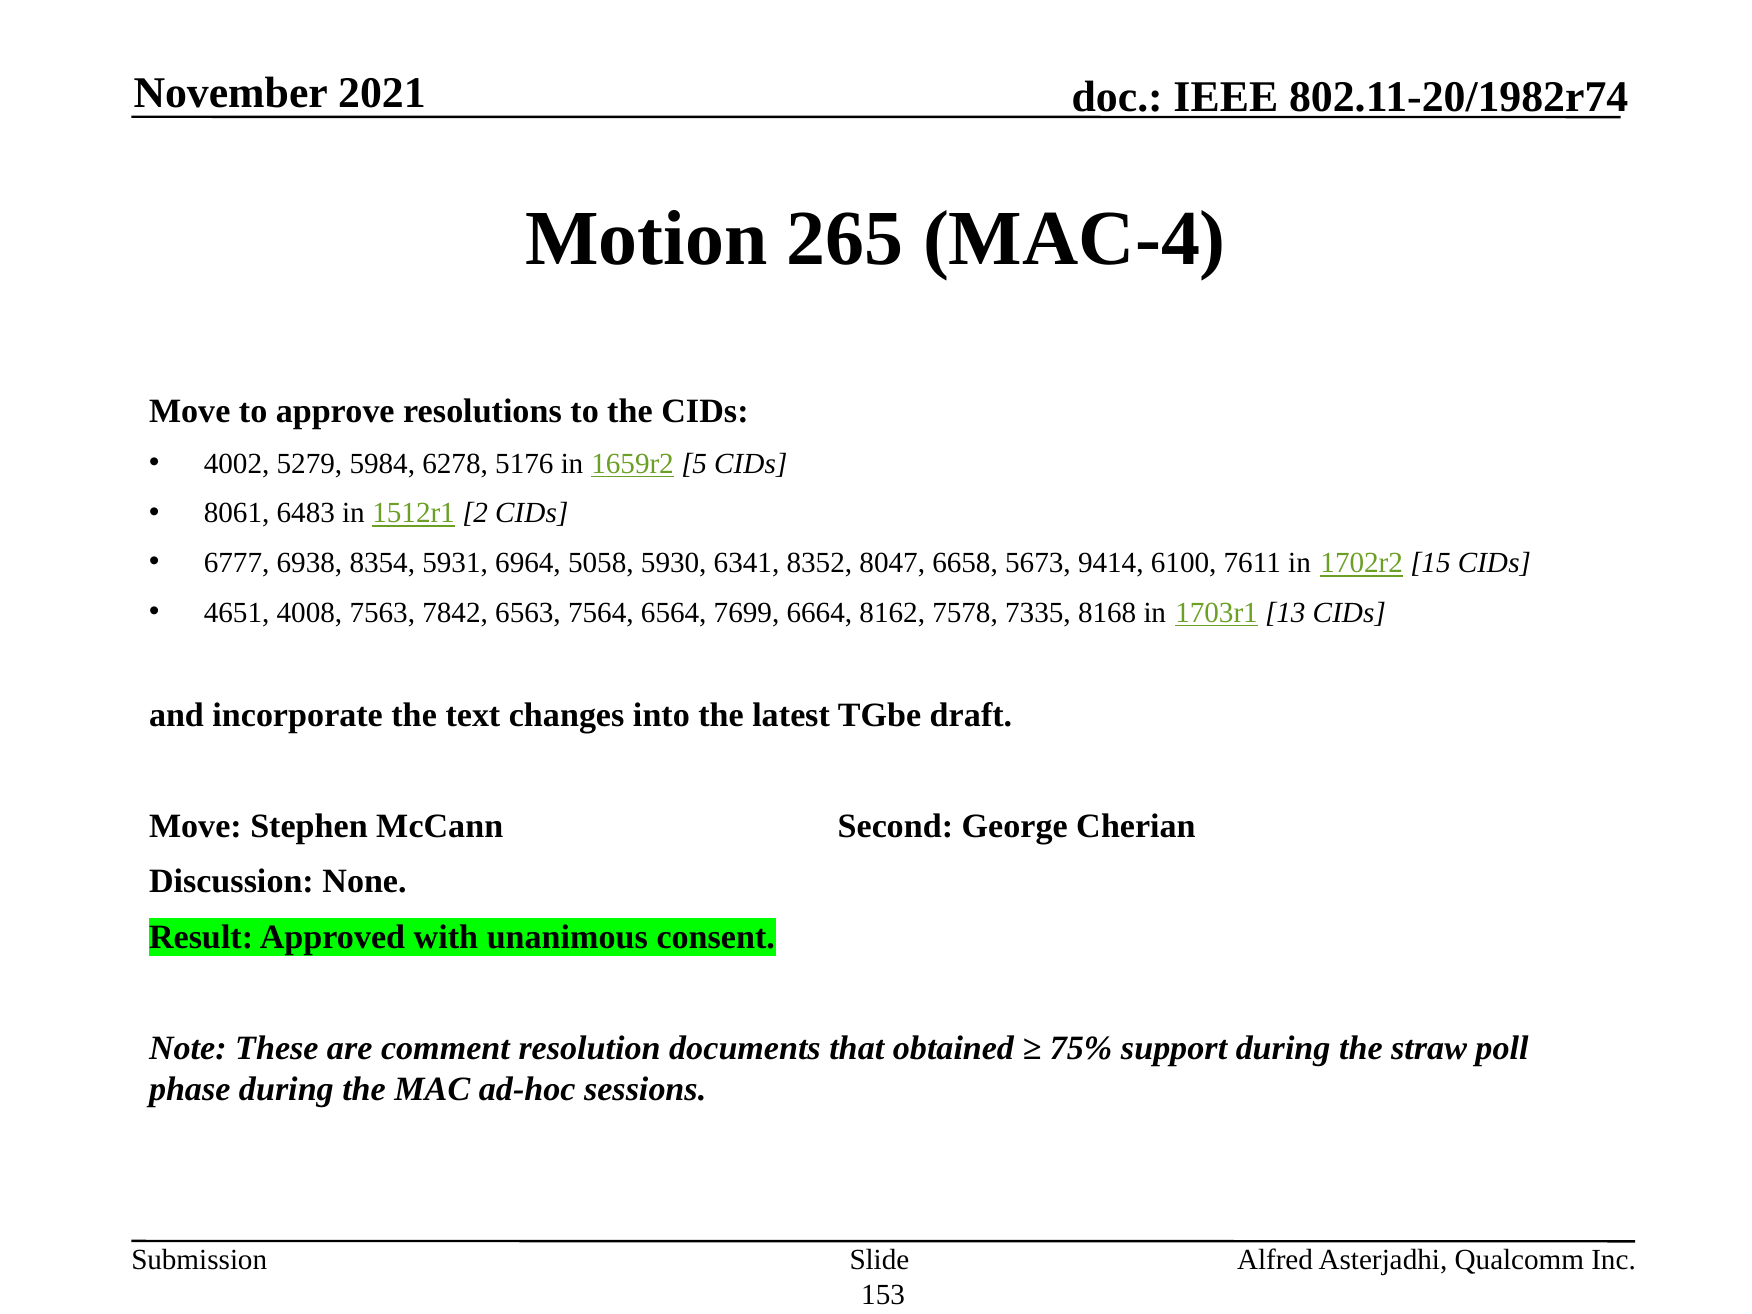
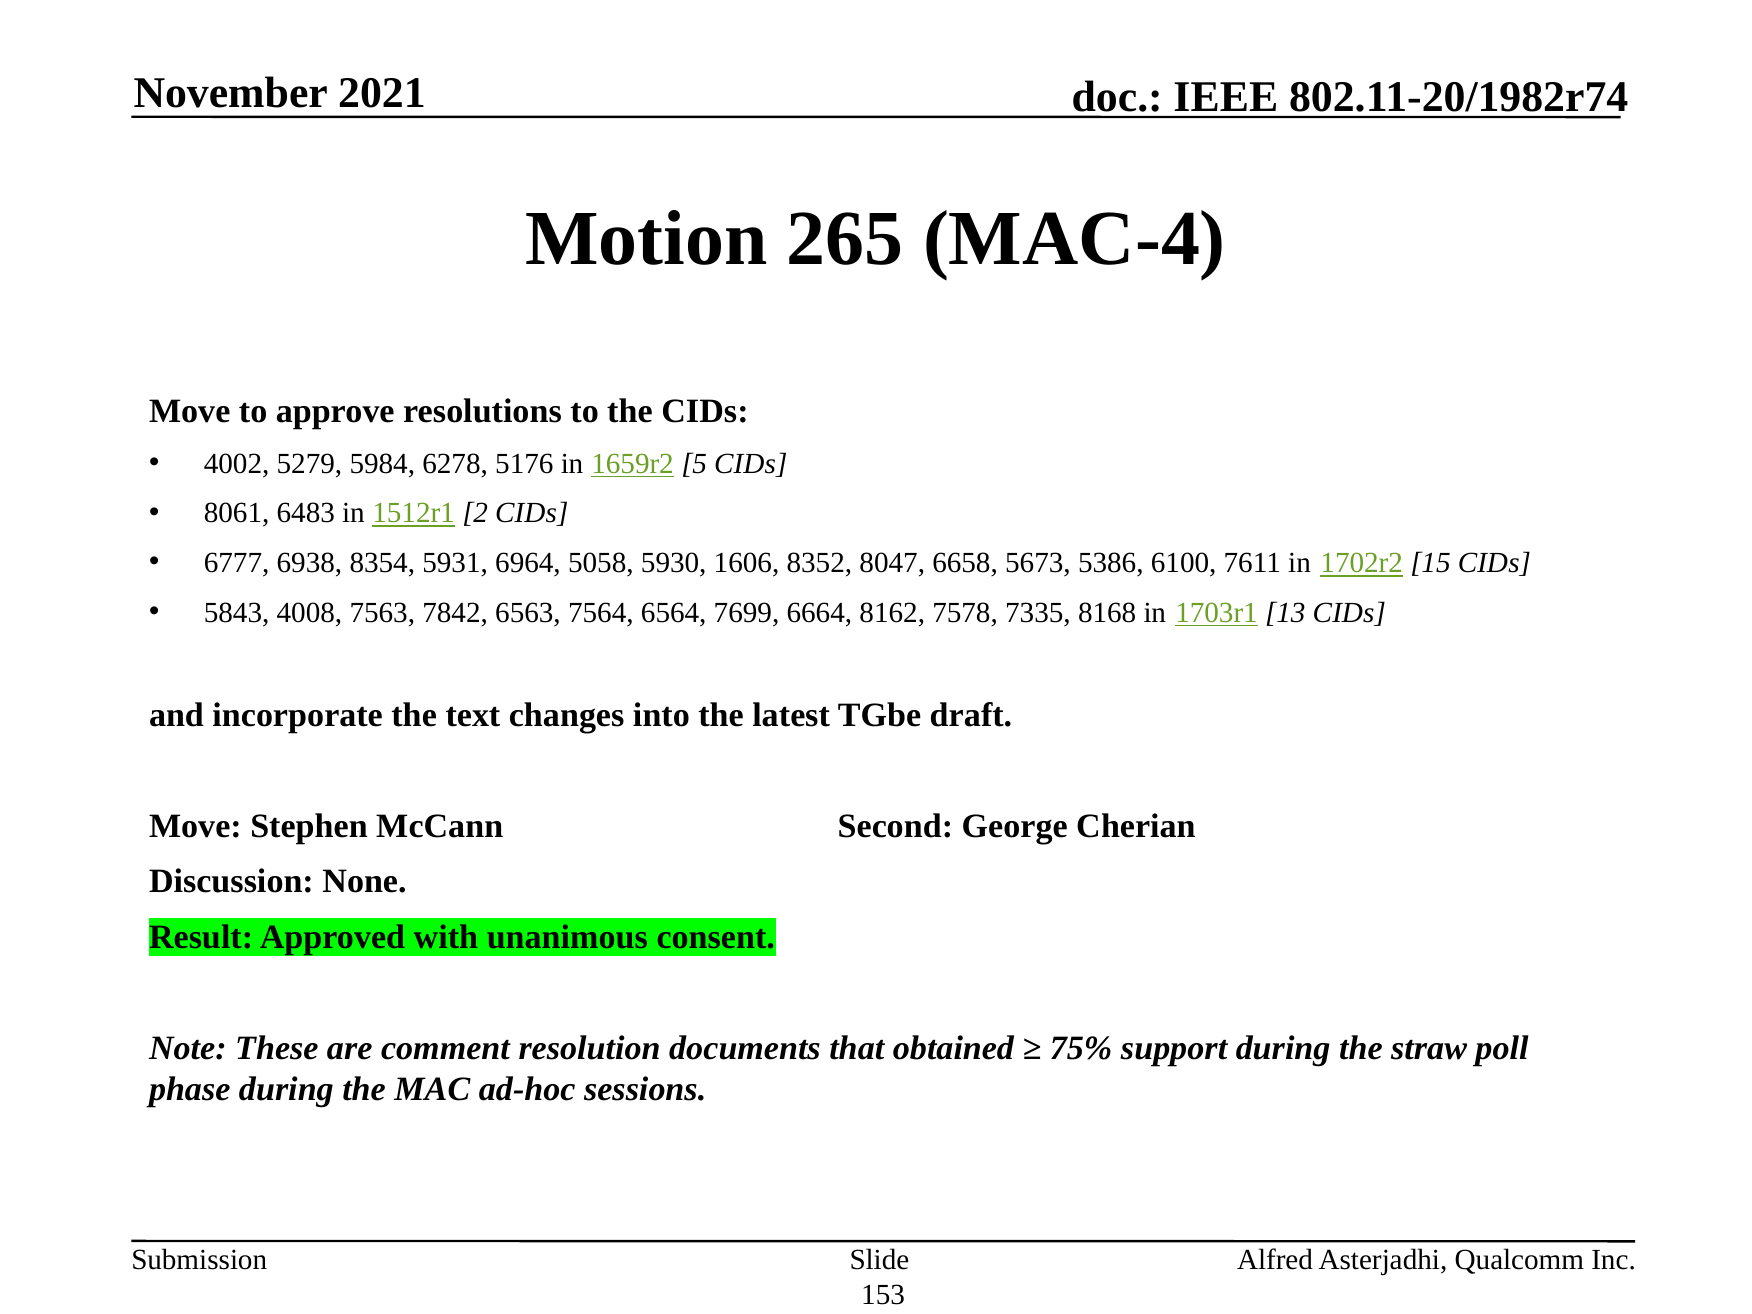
6341: 6341 -> 1606
9414: 9414 -> 5386
4651: 4651 -> 5843
